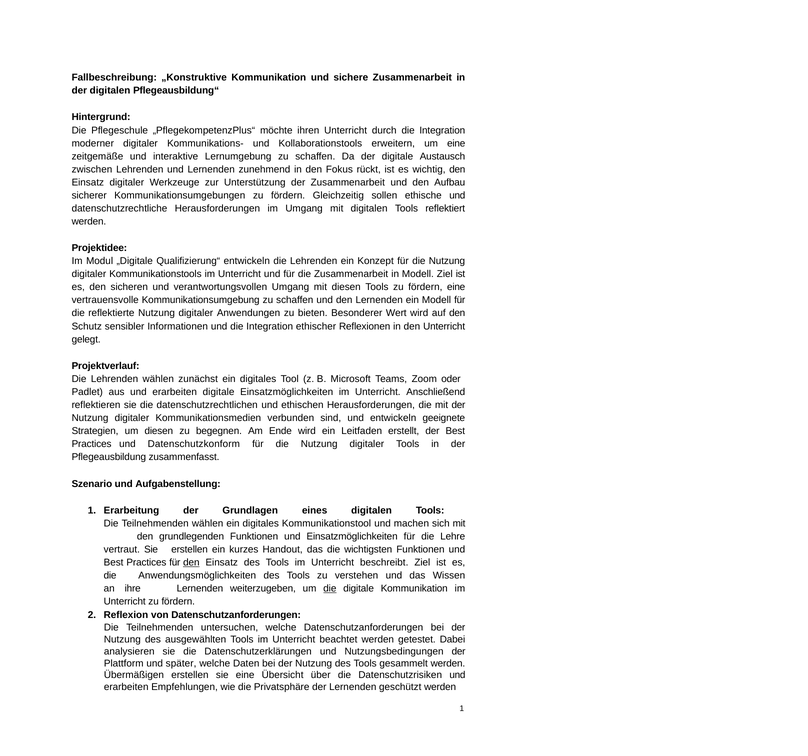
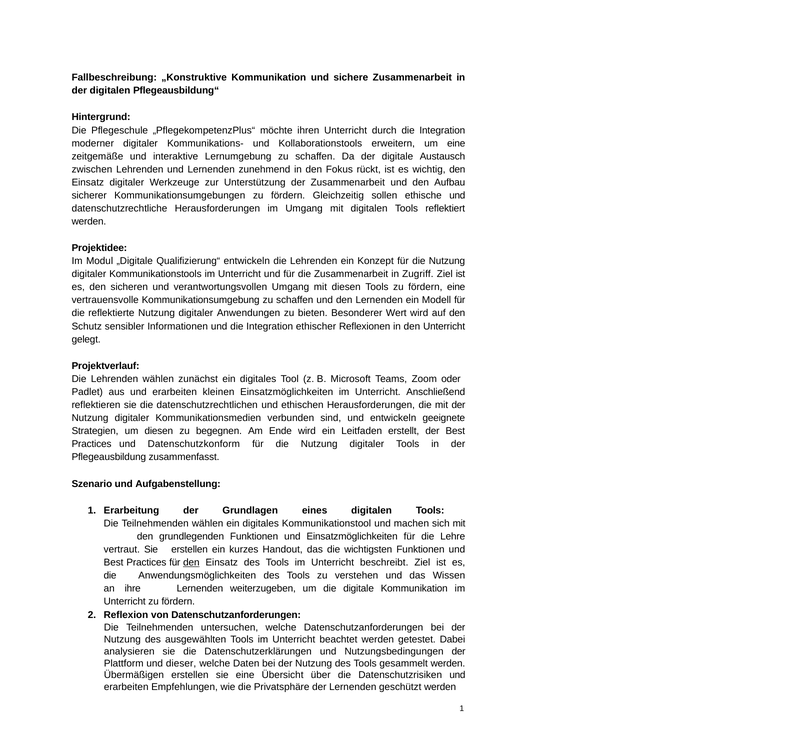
in Modell: Modell -> Zugriff
erarbeiten digitale: digitale -> kleinen
die at (330, 588) underline: present -> none
später: später -> dieser
